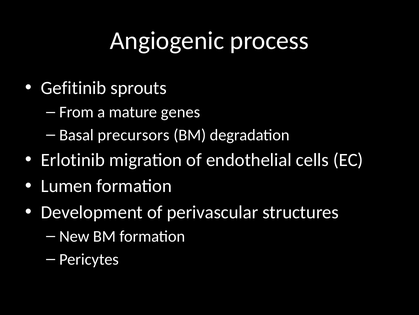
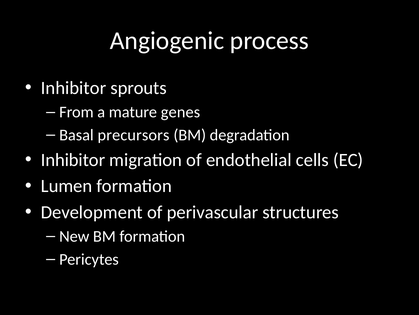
Gefitinib at (74, 88): Gefitinib -> Inhibitor
Erlotinib at (73, 160): Erlotinib -> Inhibitor
